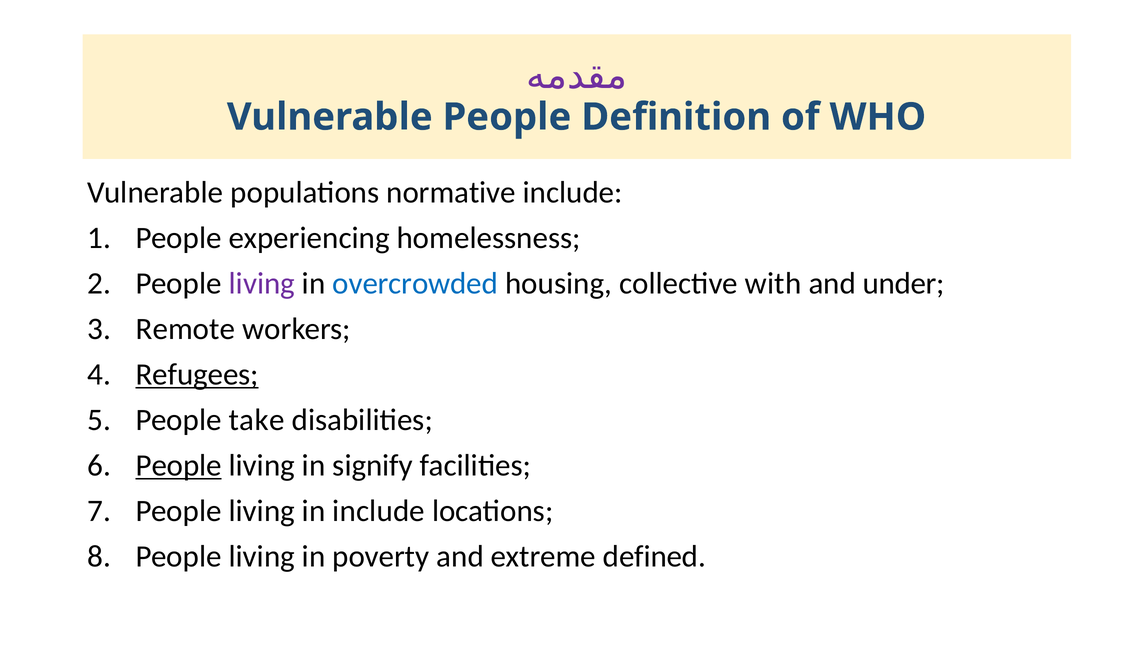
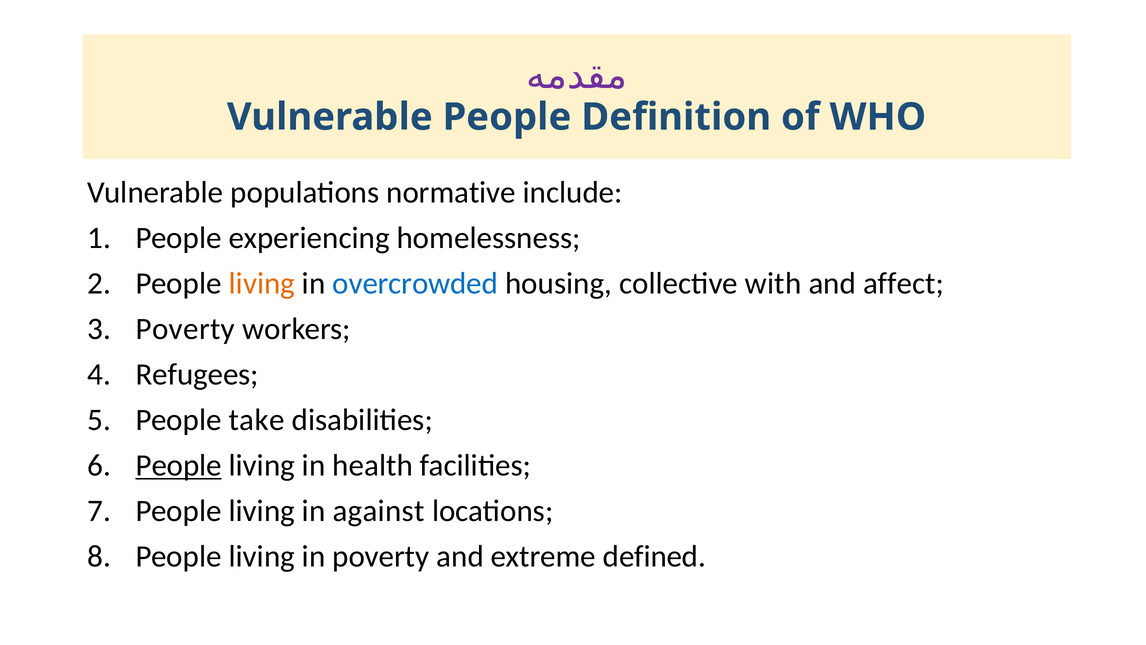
living at (262, 283) colour: purple -> orange
under: under -> affect
Remote at (186, 329): Remote -> Poverty
Refugees underline: present -> none
signify: signify -> health
in include: include -> against
